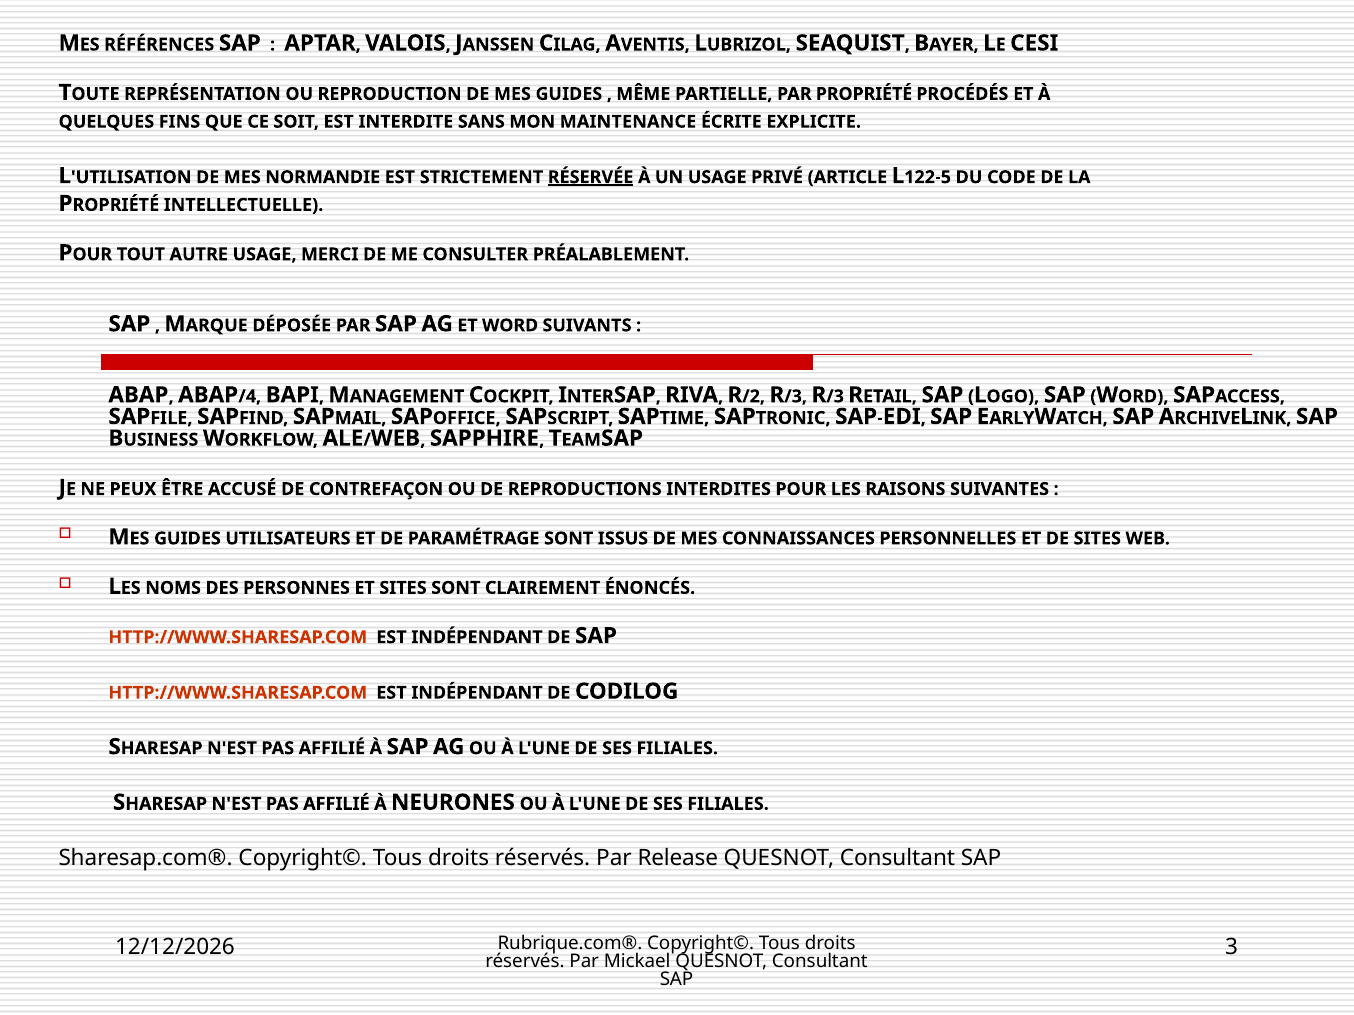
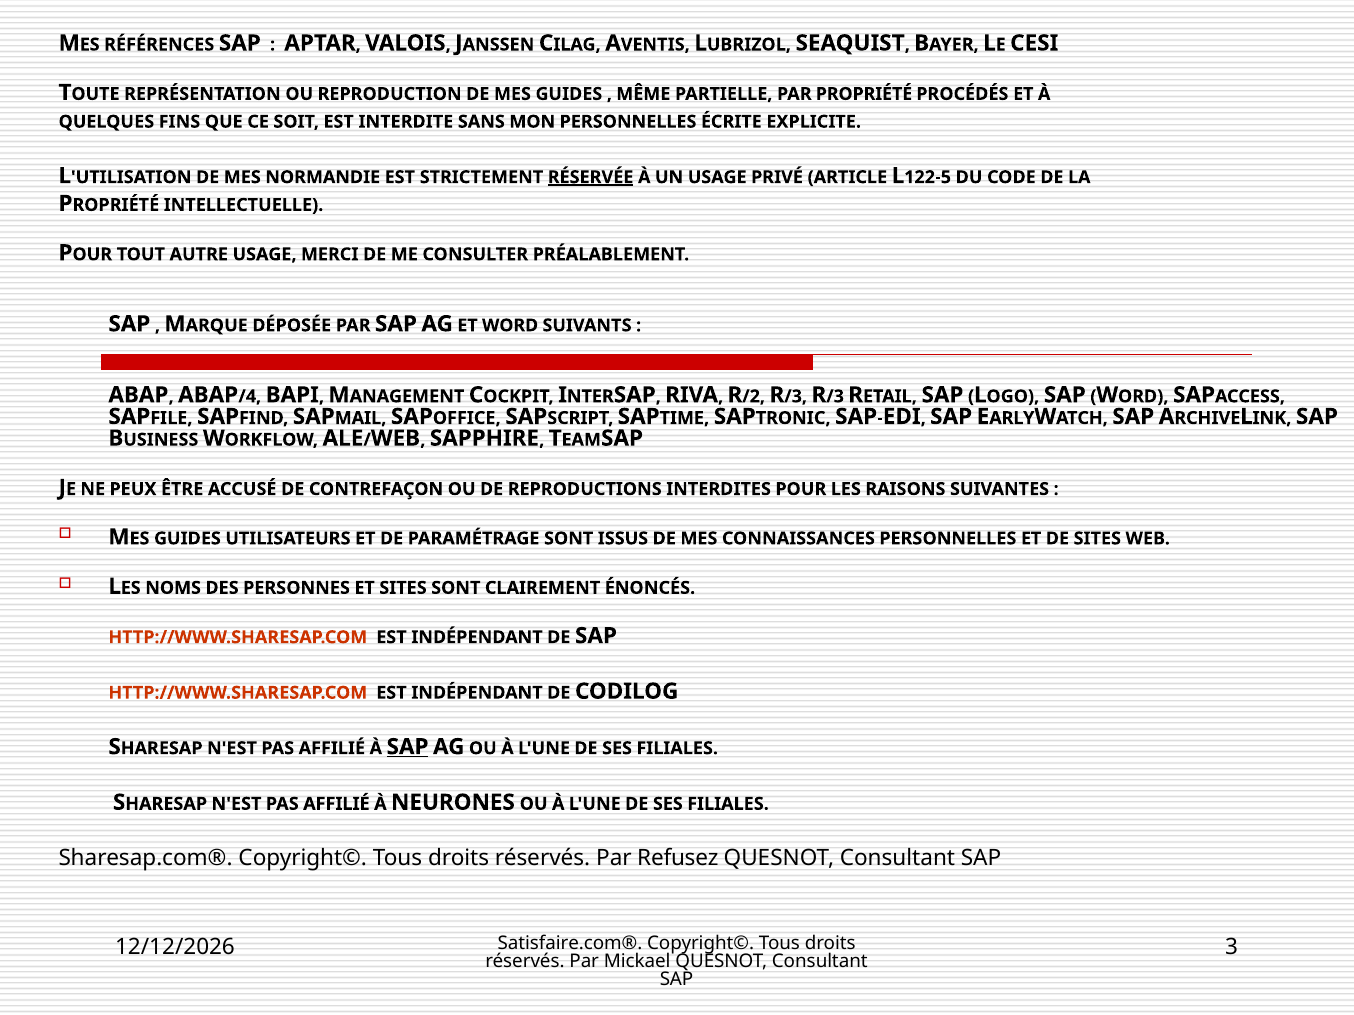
MON MAINTENANCE: MAINTENANCE -> PERSONNELLES
SAP at (408, 747) underline: none -> present
Release: Release -> Refusez
Rubrique.com®: Rubrique.com® -> Satisfaire.com®
